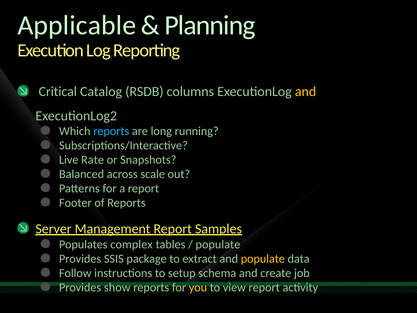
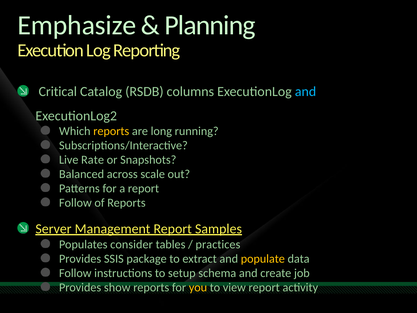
Applicable: Applicable -> Emphasize
and at (306, 92) colour: yellow -> light blue
reports at (111, 131) colour: light blue -> yellow
Footer at (75, 203): Footer -> Follow
complex: complex -> consider
populate at (218, 244): populate -> practices
